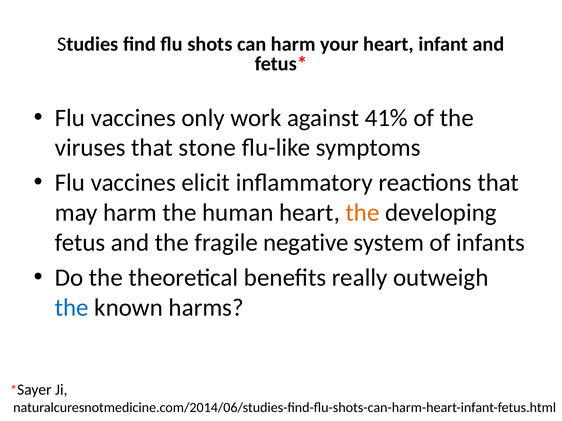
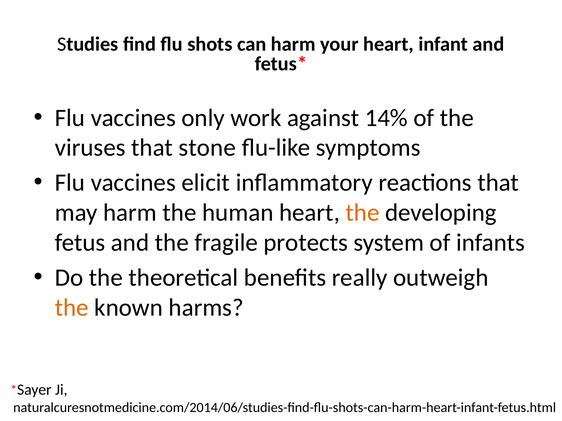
41%: 41% -> 14%
negative: negative -> protects
the at (72, 308) colour: blue -> orange
